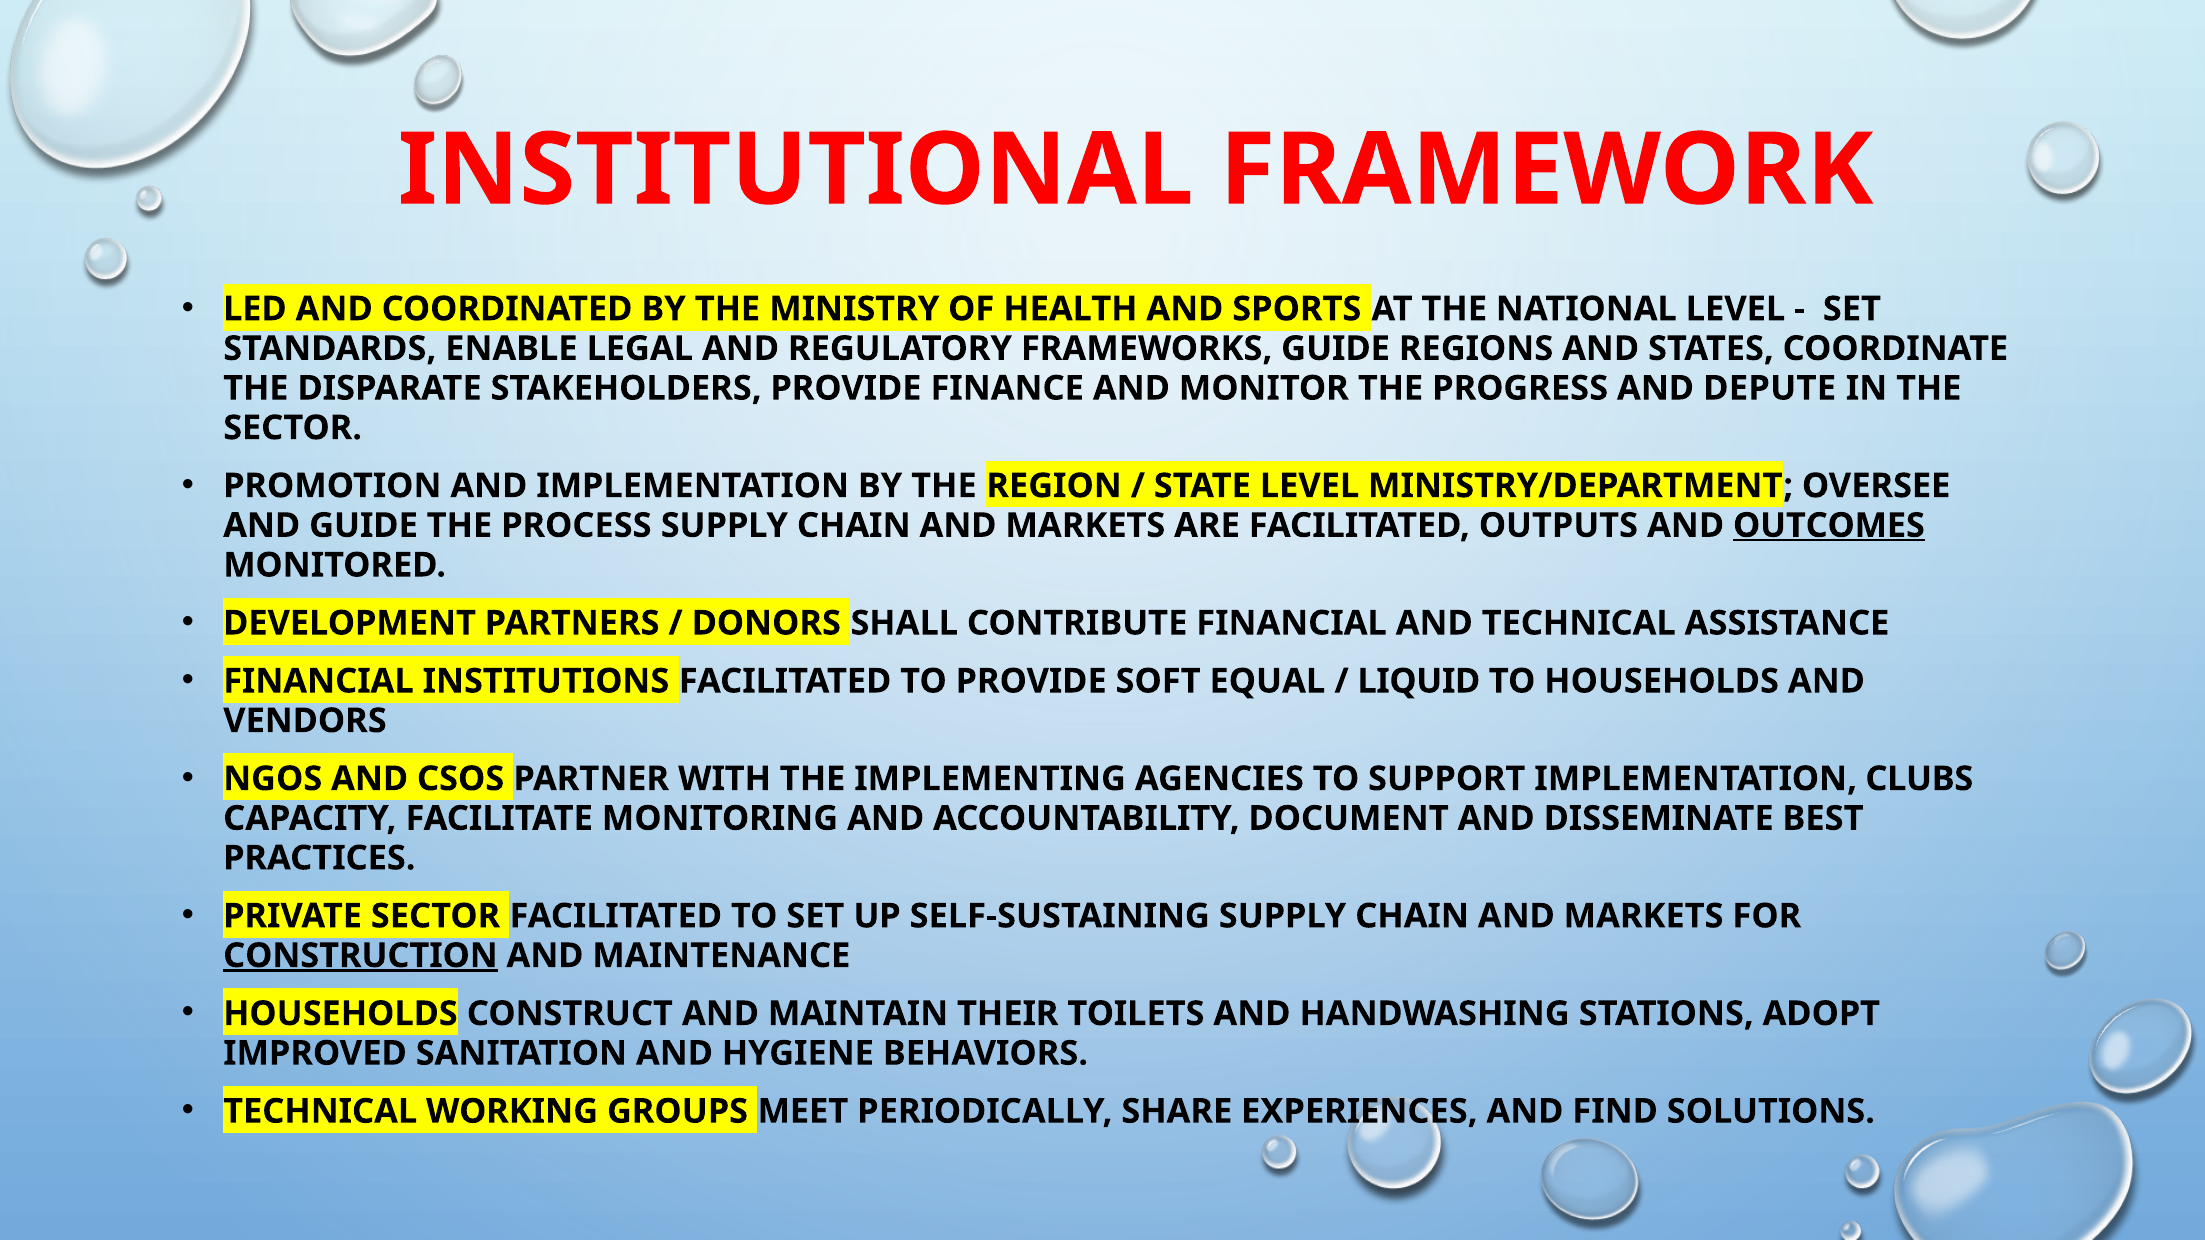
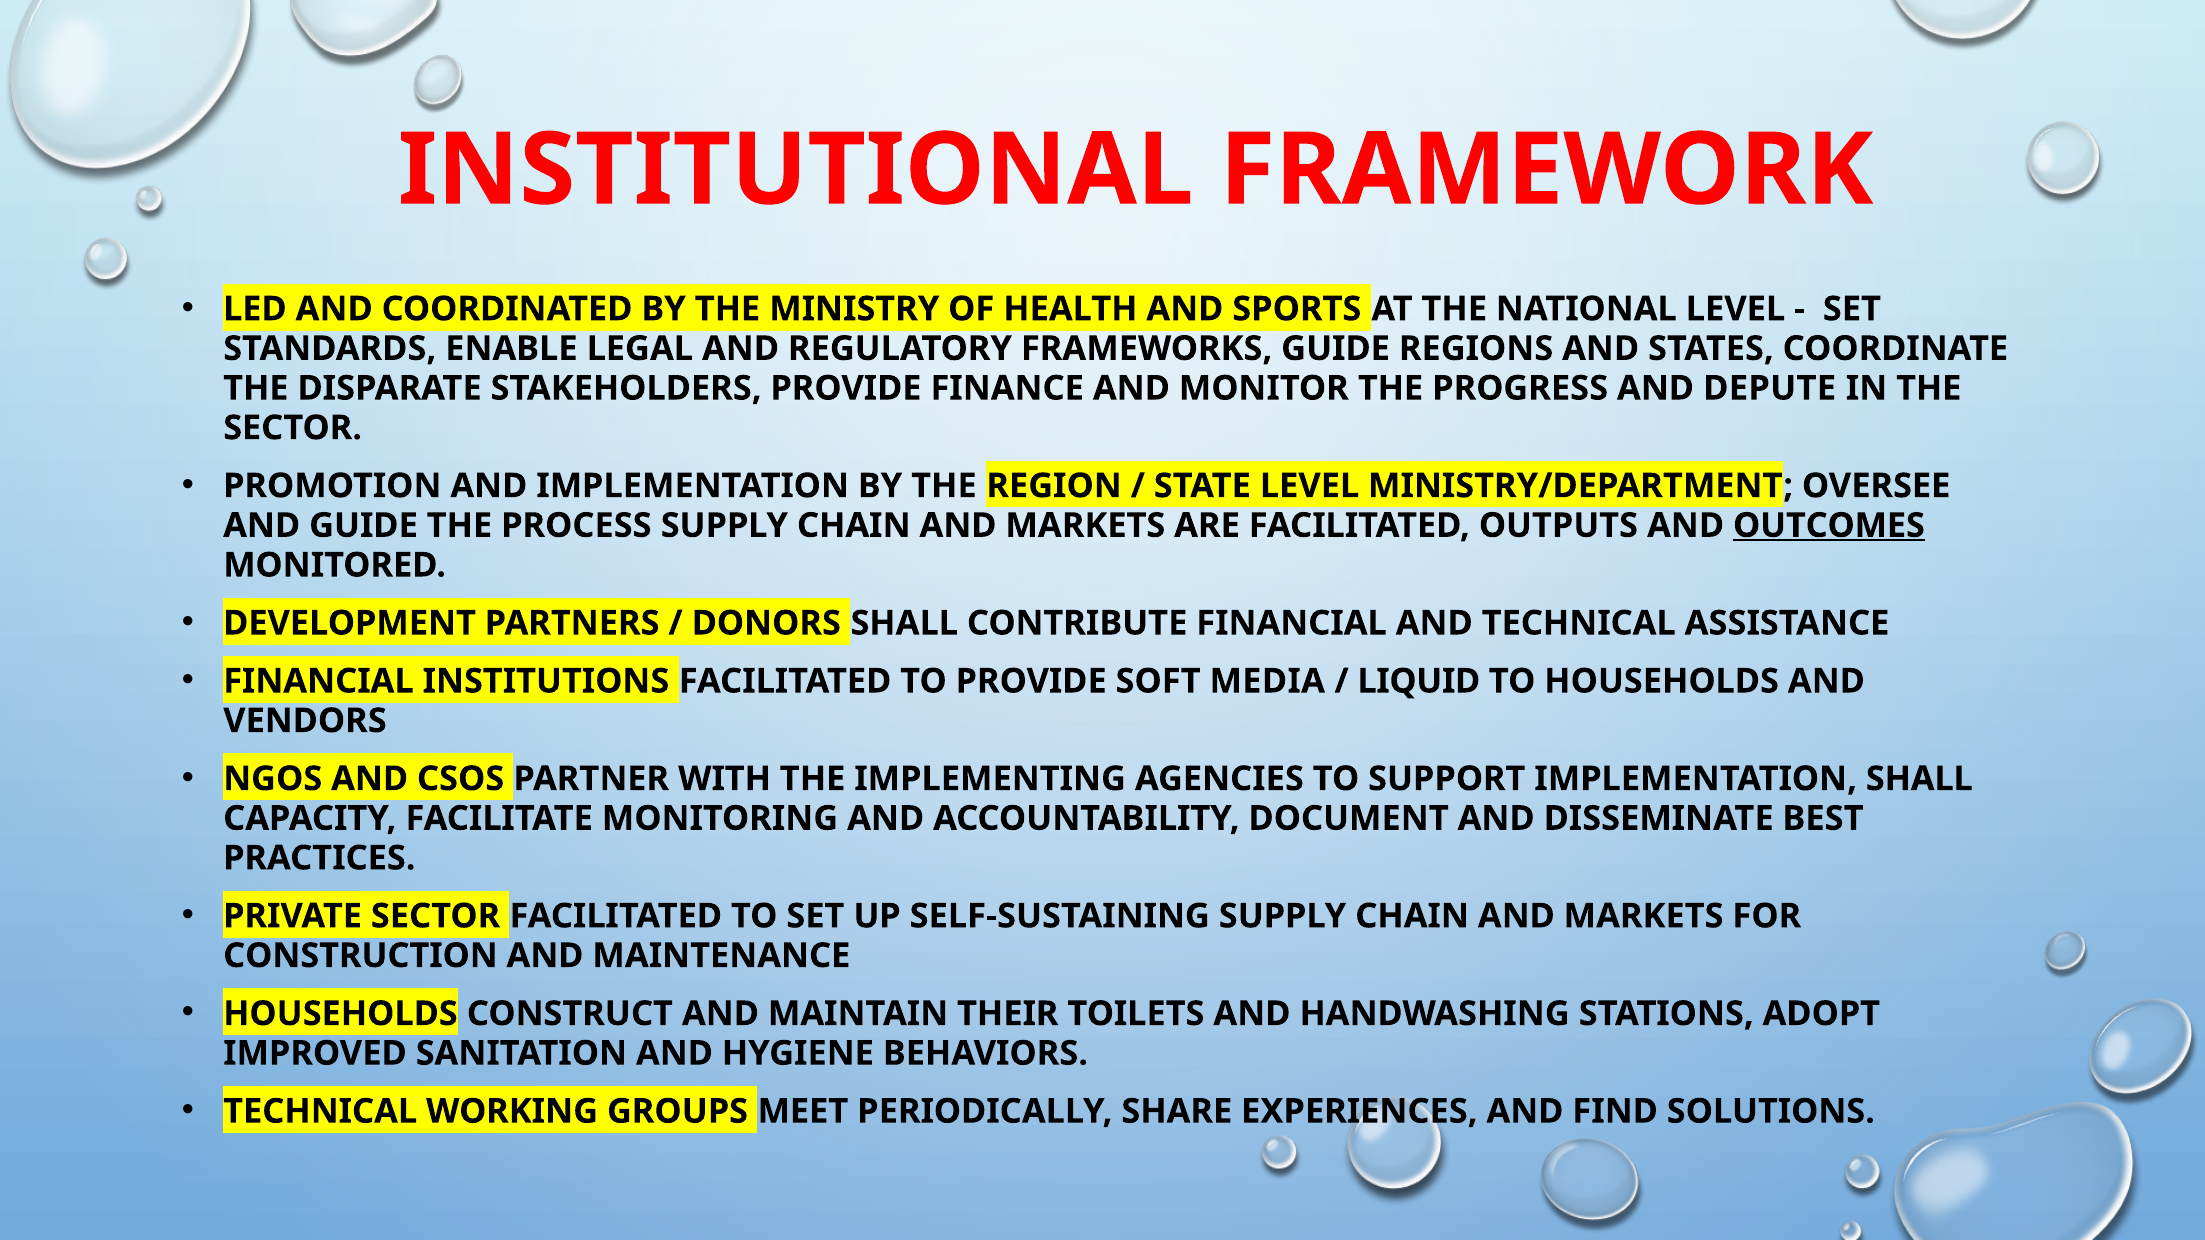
EQUAL: EQUAL -> MEDIA
IMPLEMENTATION CLUBS: CLUBS -> SHALL
CONSTRUCTION underline: present -> none
